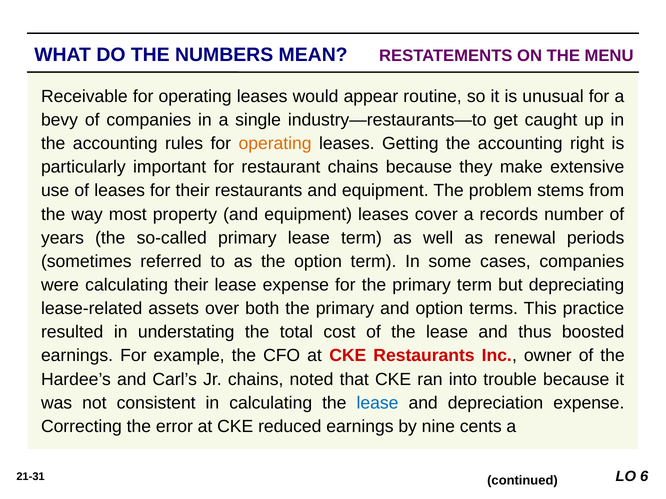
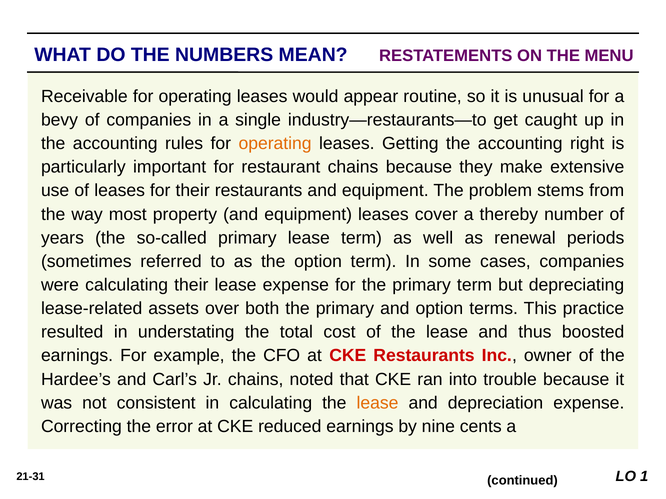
records: records -> thereby
lease at (378, 403) colour: blue -> orange
6: 6 -> 1
